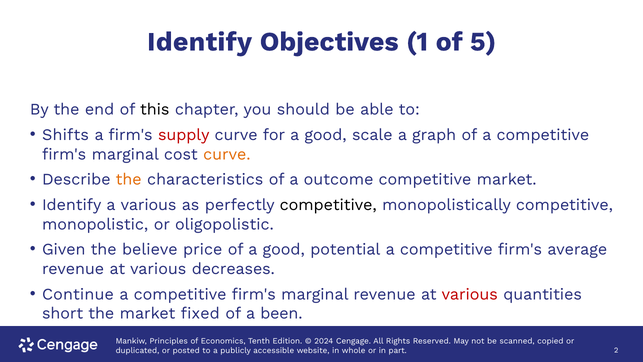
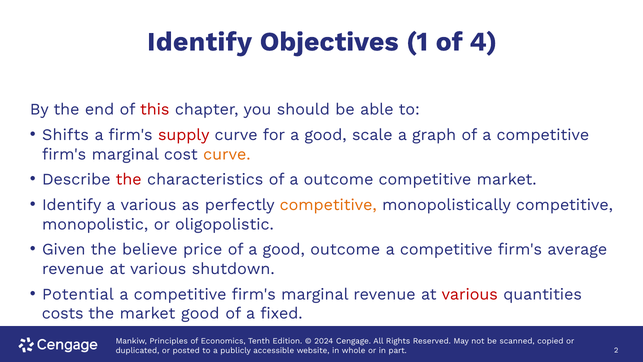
5: 5 -> 4
this colour: black -> red
the at (129, 179) colour: orange -> red
competitive at (328, 205) colour: black -> orange
good potential: potential -> outcome
decreases: decreases -> shutdown
Continue: Continue -> Potential
short: short -> costs
market fixed: fixed -> good
been: been -> fixed
